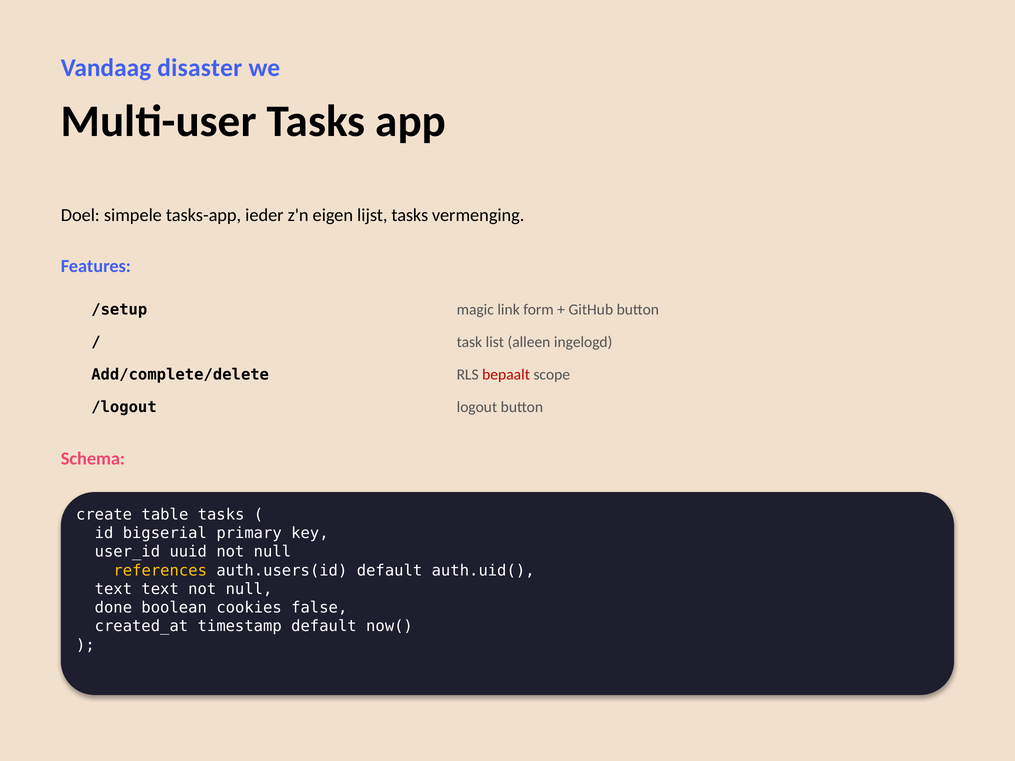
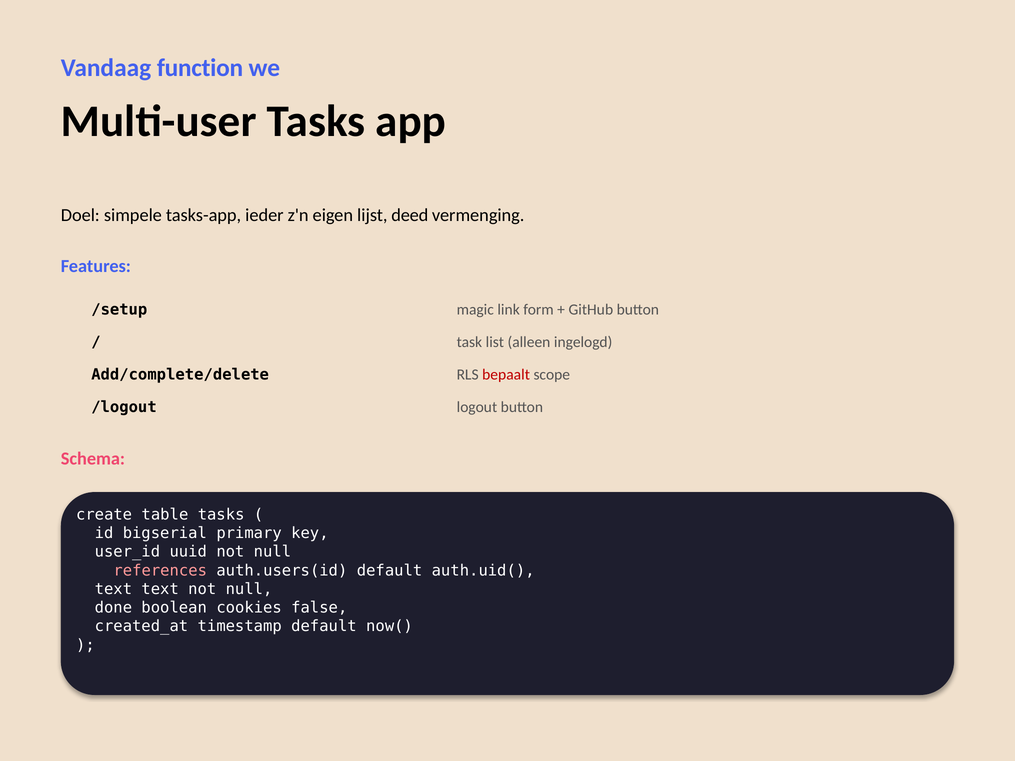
disaster: disaster -> function
lijst tasks: tasks -> deed
references colour: yellow -> pink
